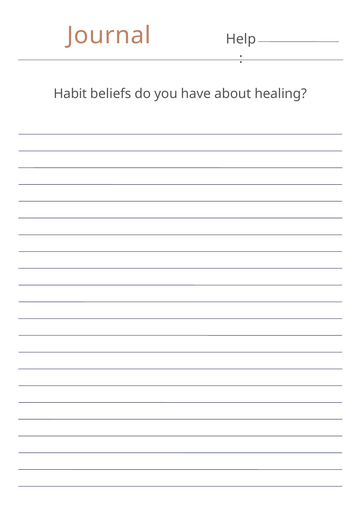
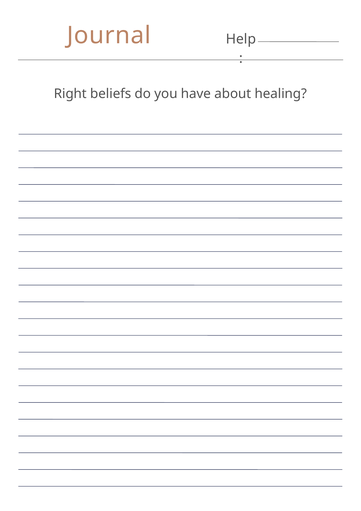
Habit: Habit -> Right
